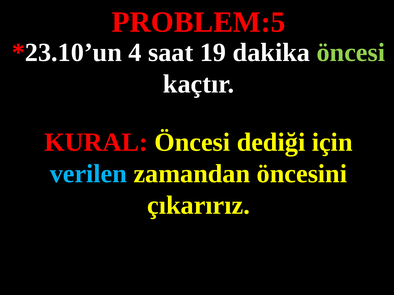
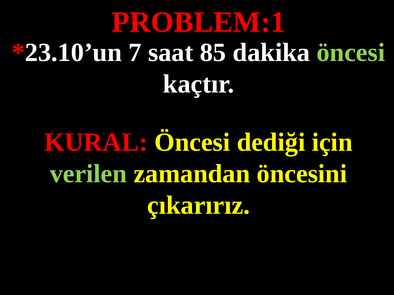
PROBLEM:5: PROBLEM:5 -> PROBLEM:1
4: 4 -> 7
19: 19 -> 85
verilen colour: light blue -> light green
